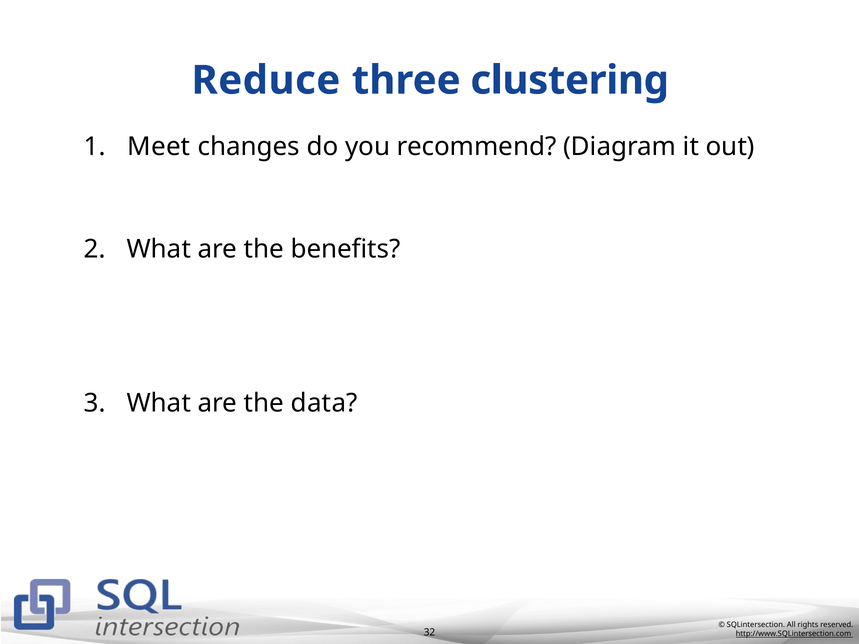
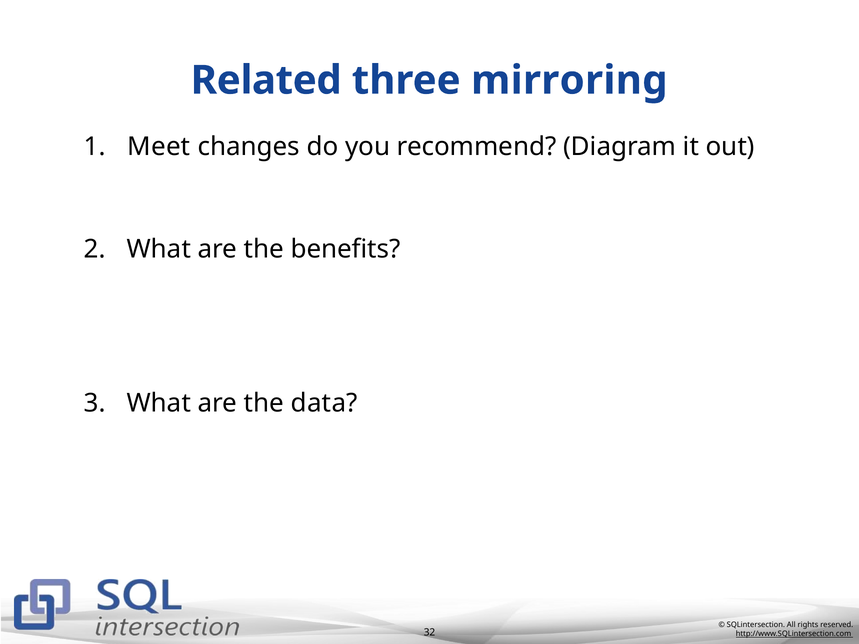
Reduce: Reduce -> Related
clustering: clustering -> mirroring
